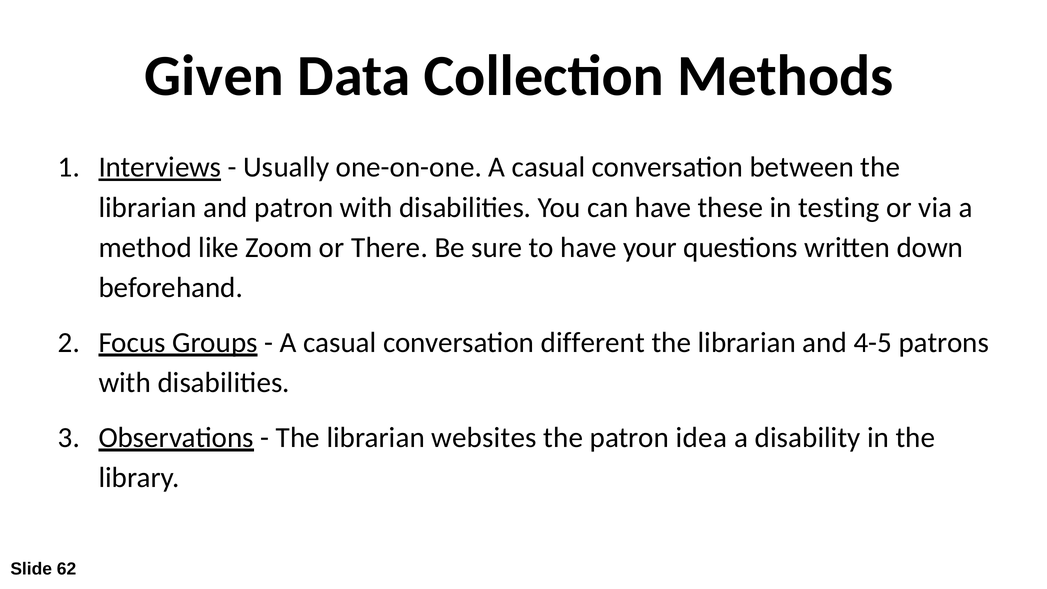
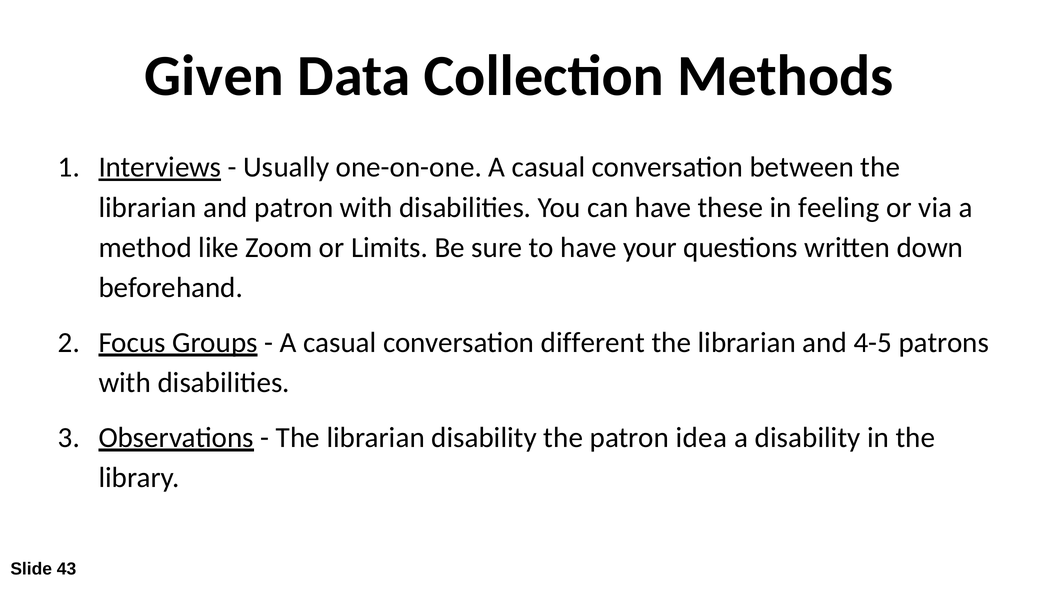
testing: testing -> feeling
There: There -> Limits
librarian websites: websites -> disability
62: 62 -> 43
